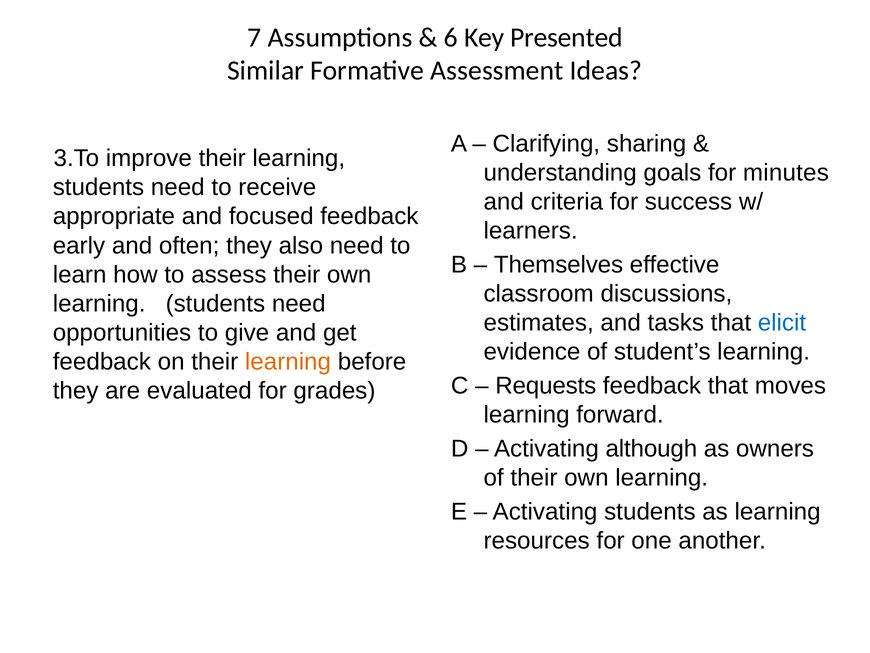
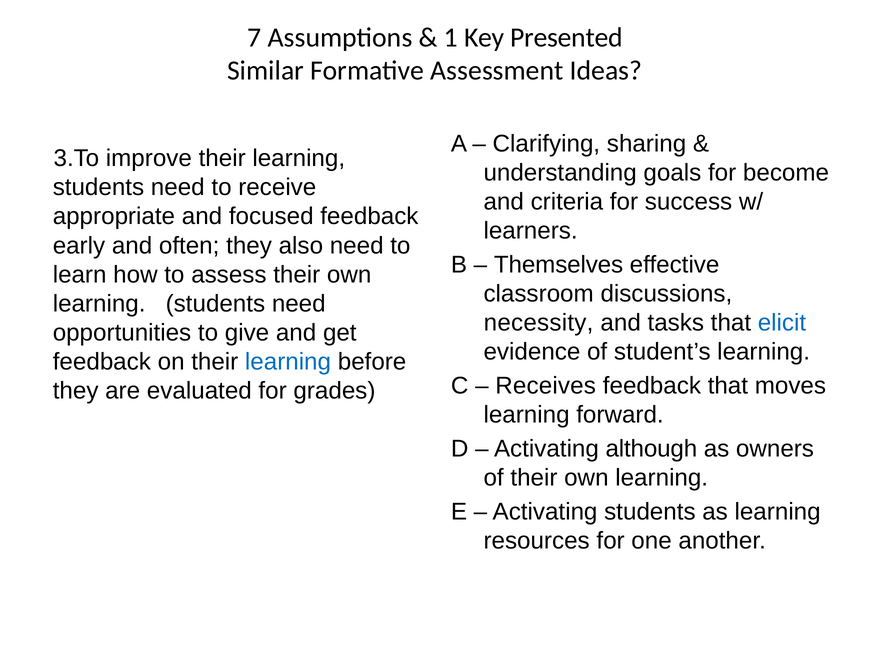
6: 6 -> 1
minutes: minutes -> become
estimates: estimates -> necessity
learning at (288, 361) colour: orange -> blue
Requests: Requests -> Receives
